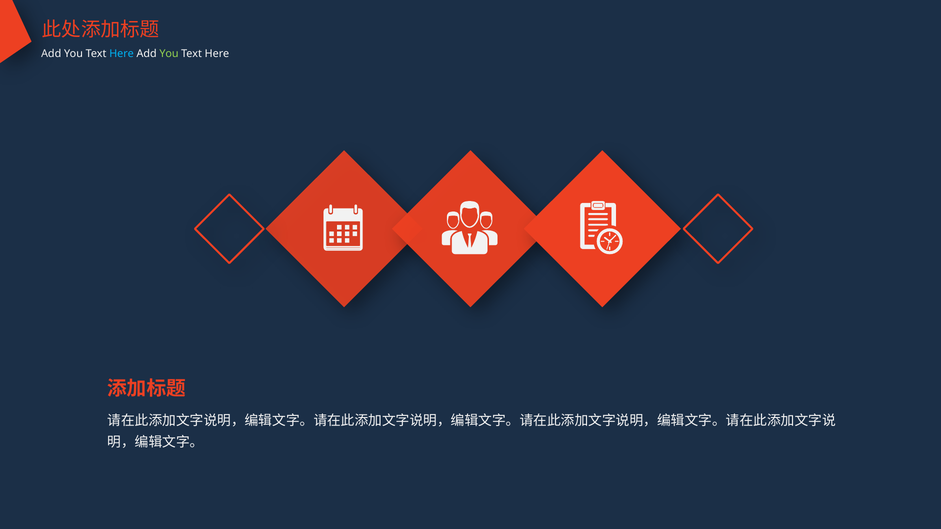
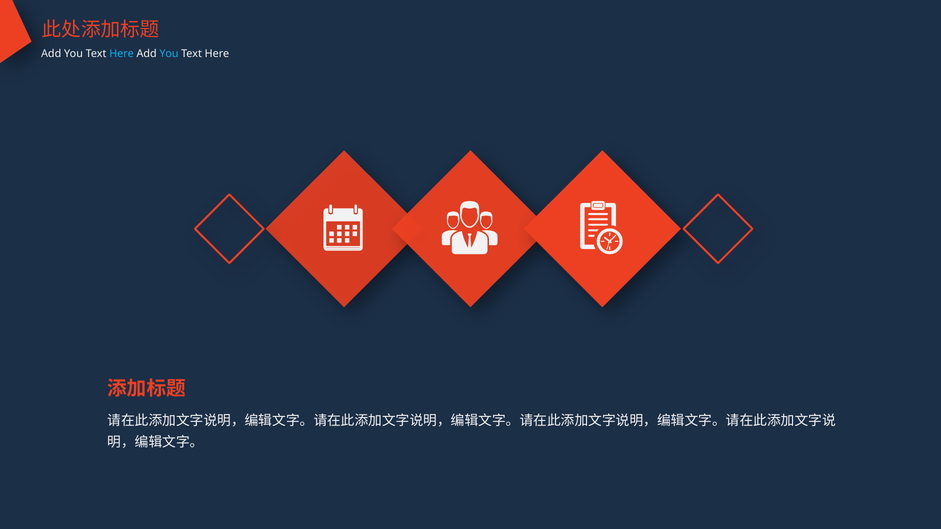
You at (169, 54) colour: light green -> light blue
